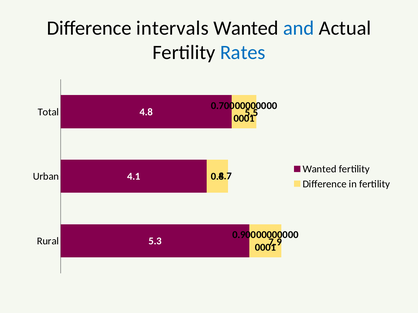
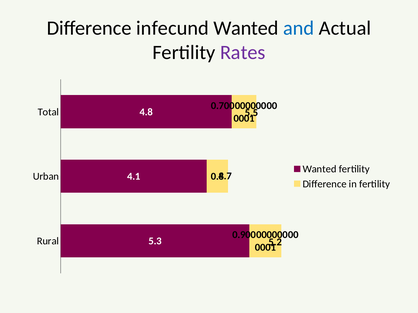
intervals: intervals -> infecund
Rates colour: blue -> purple
7.9: 7.9 -> 5.2
